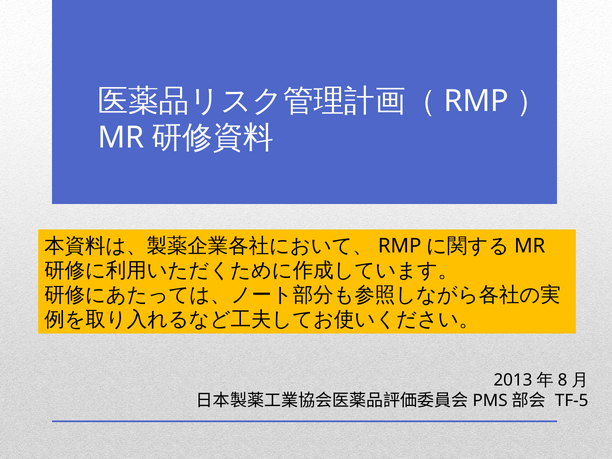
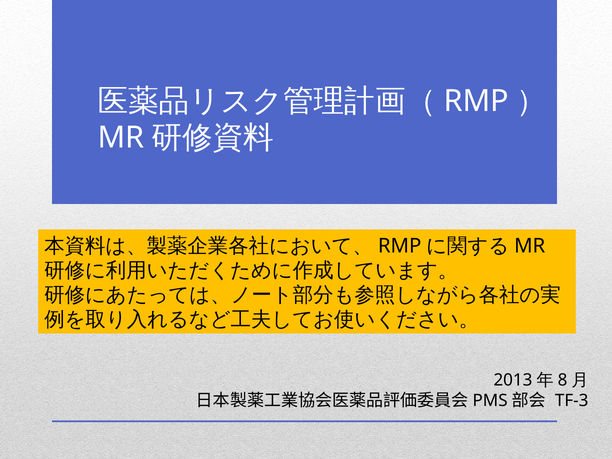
TF-5: TF-5 -> TF-3
